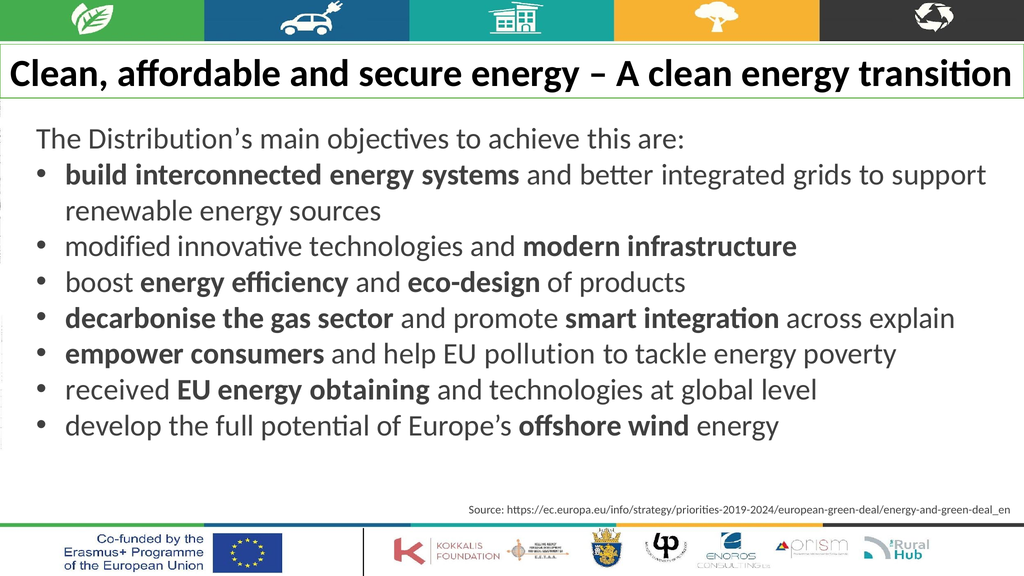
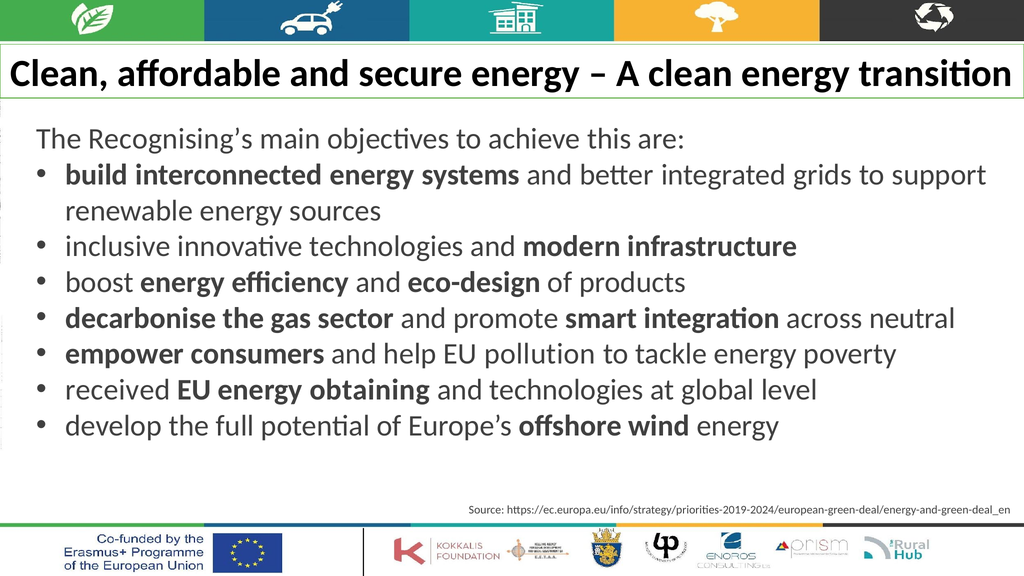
Distribution’s: Distribution’s -> Recognising’s
modified: modified -> inclusive
explain: explain -> neutral
